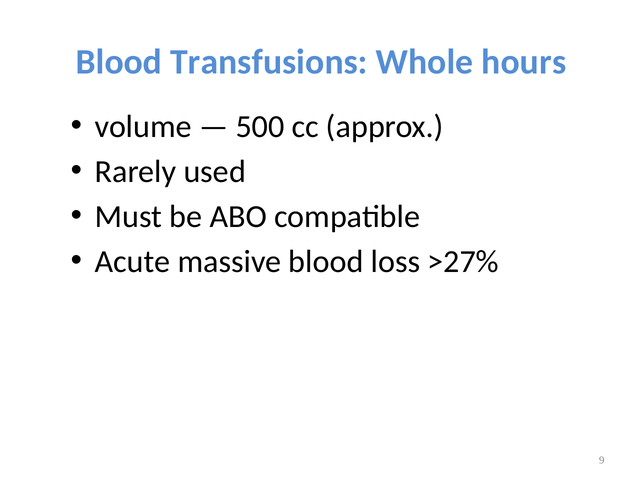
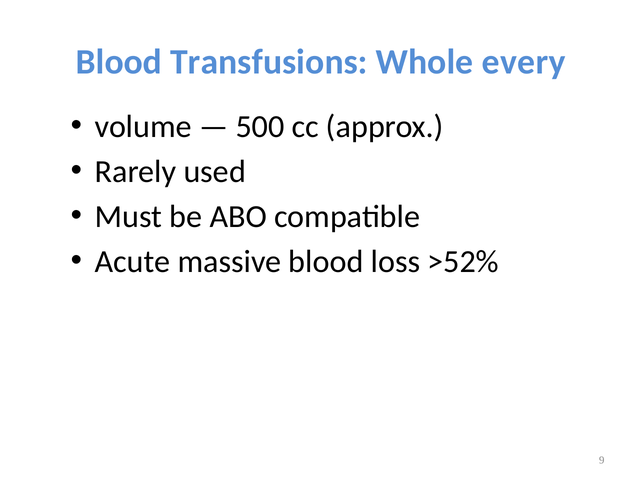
hours: hours -> every
>27%: >27% -> >52%
